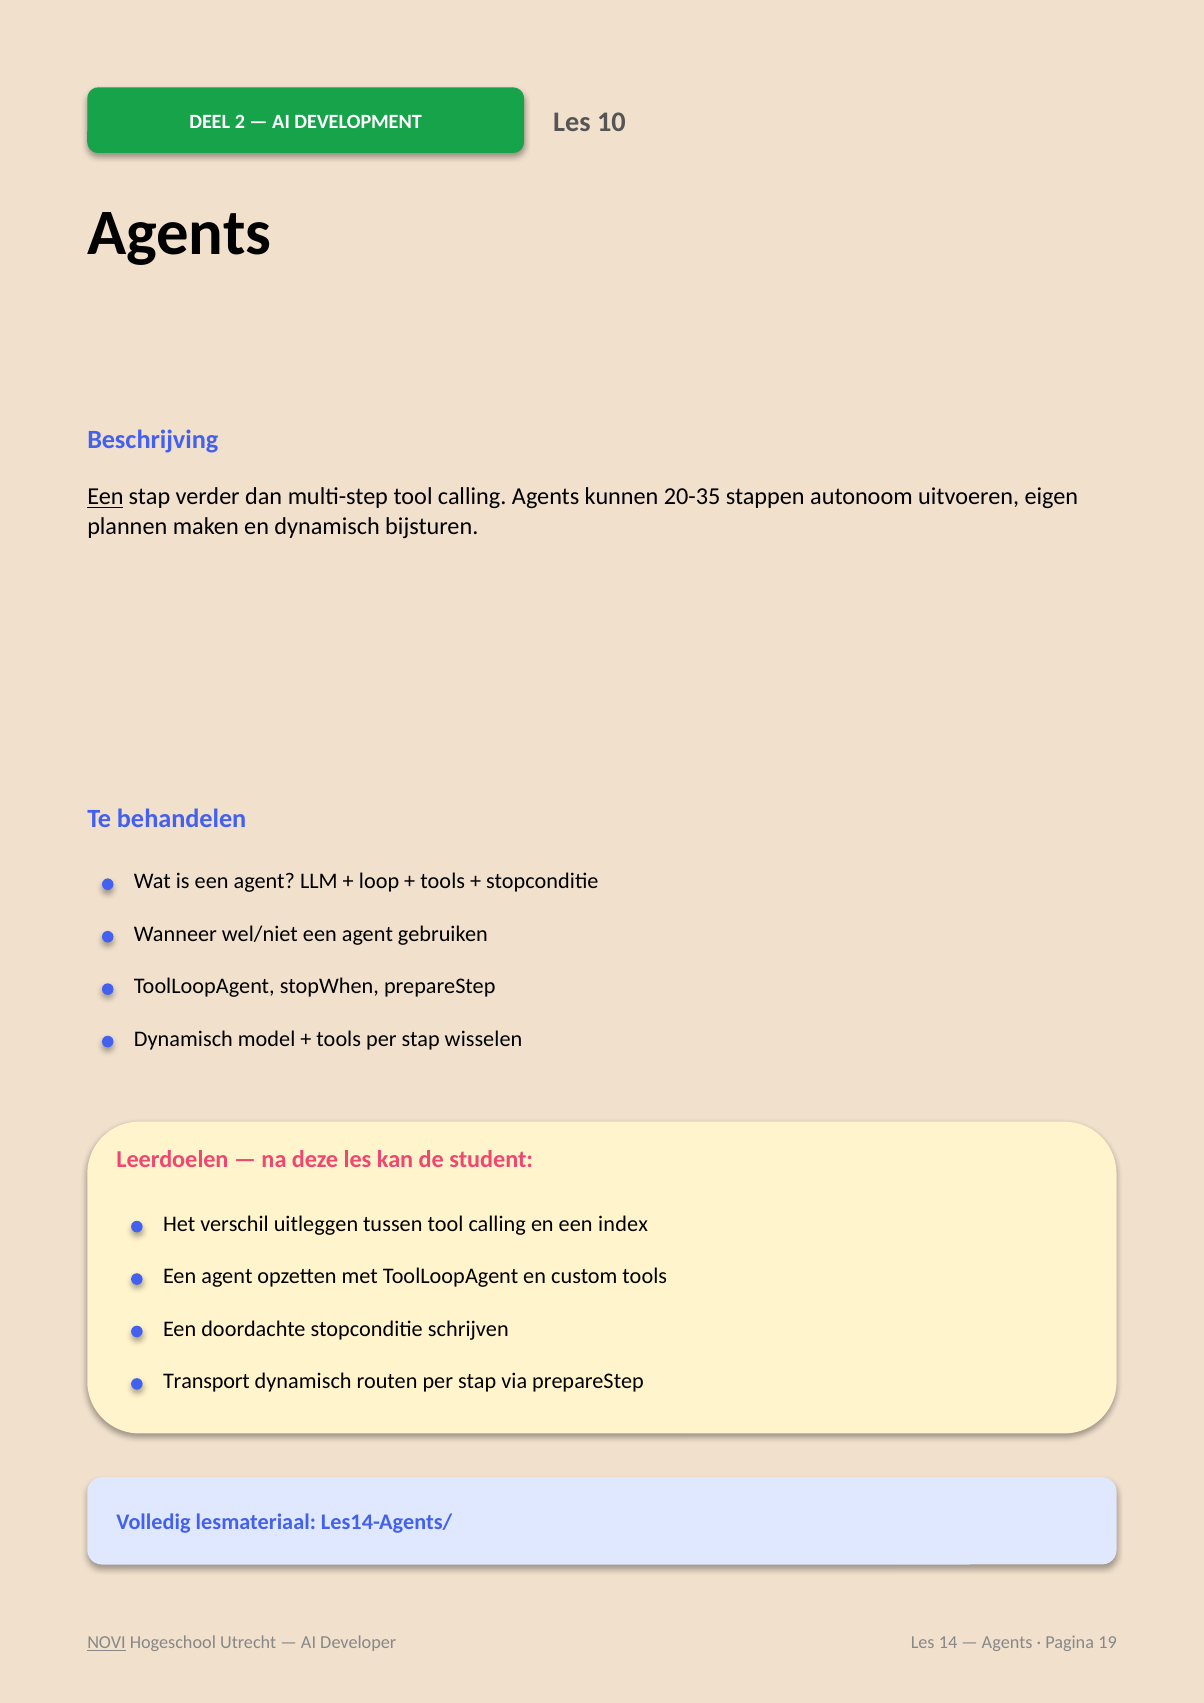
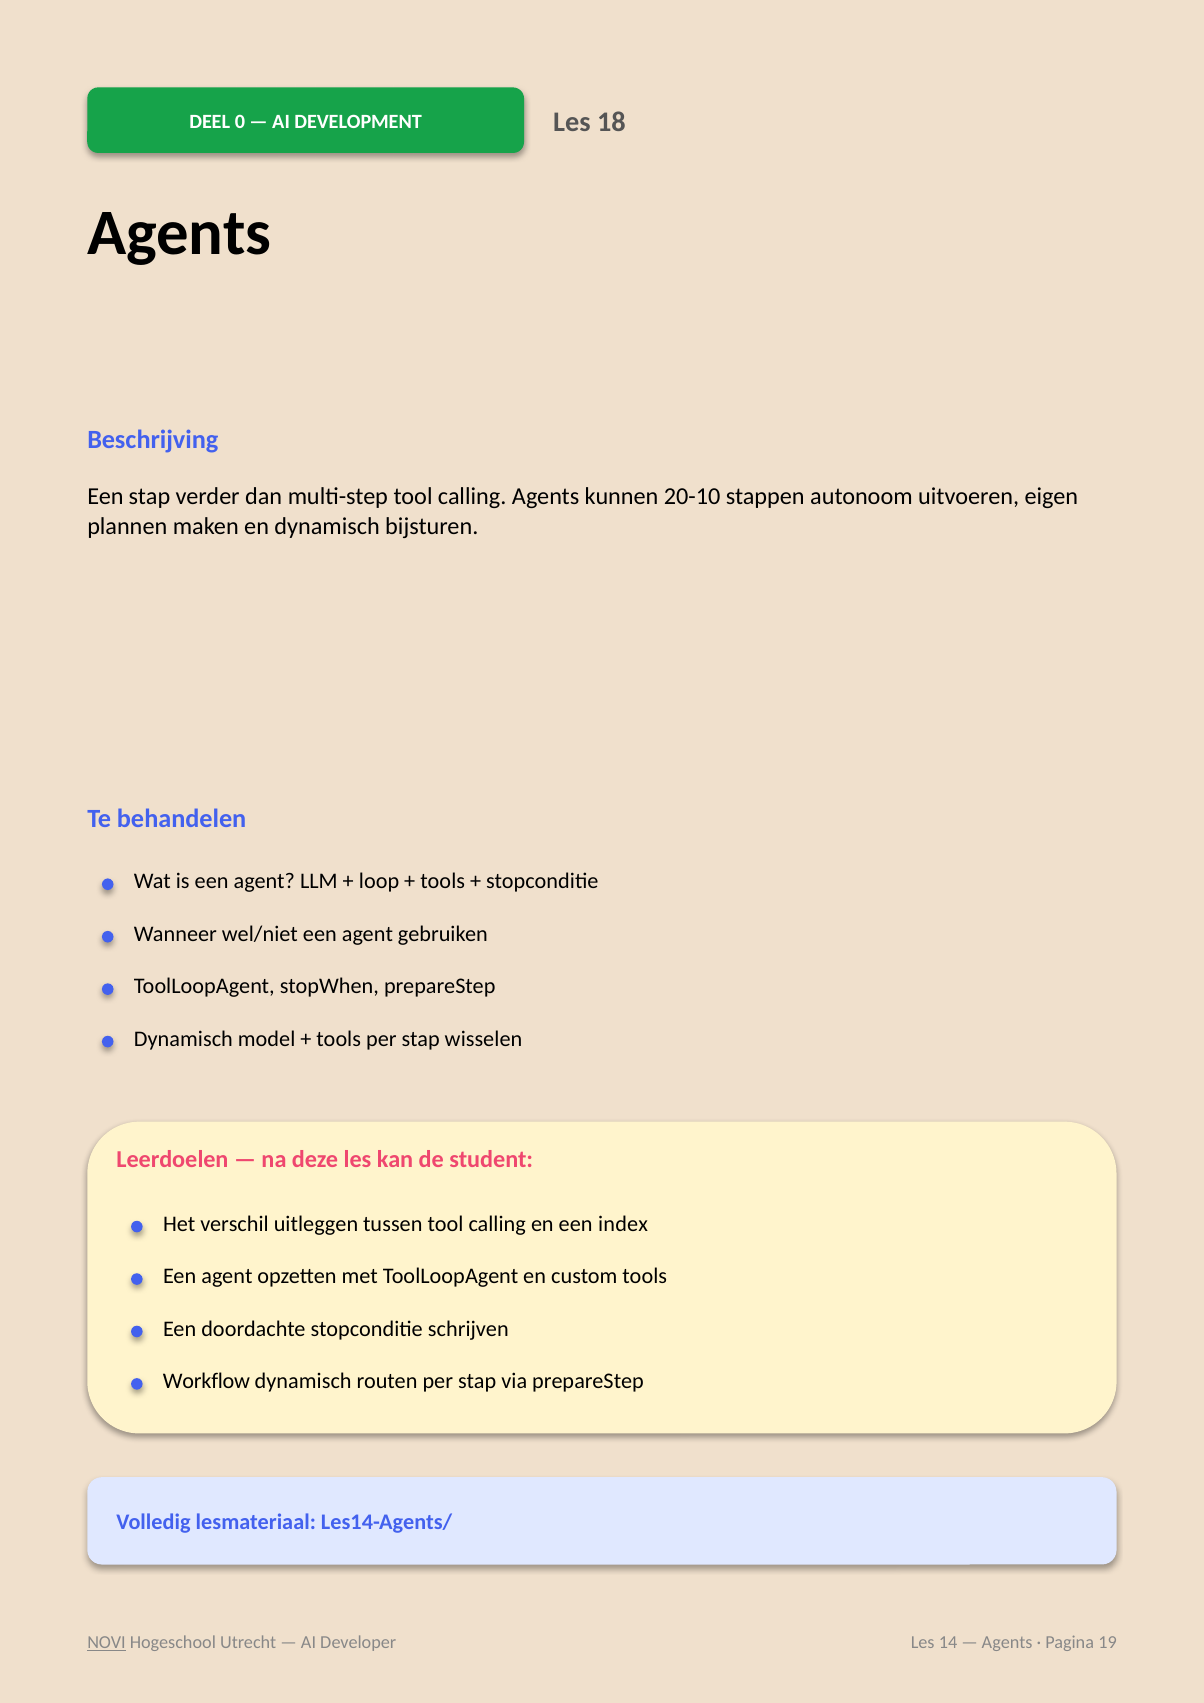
2: 2 -> 0
10: 10 -> 18
Een at (105, 497) underline: present -> none
20-35: 20-35 -> 20-10
Transport: Transport -> Workflow
